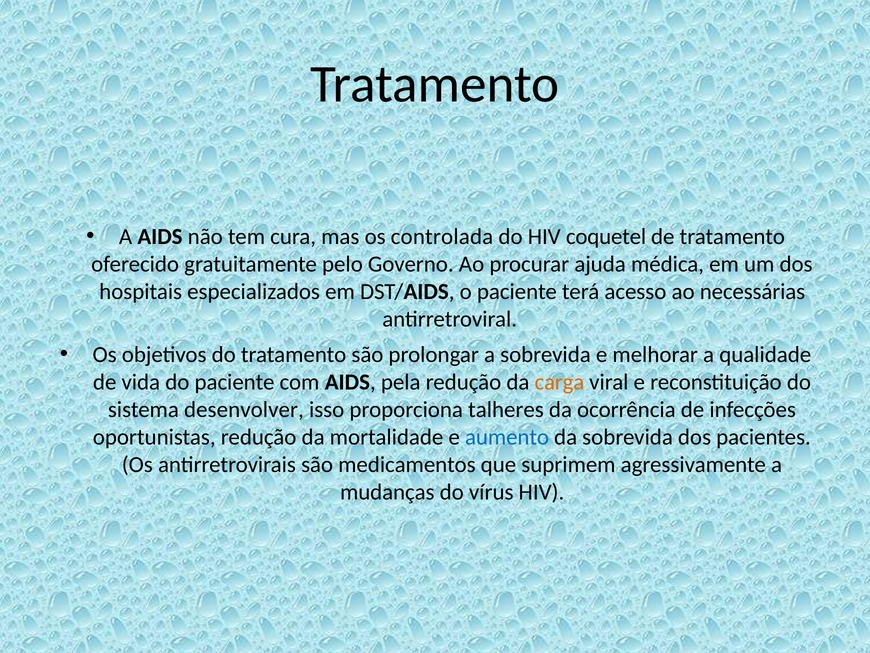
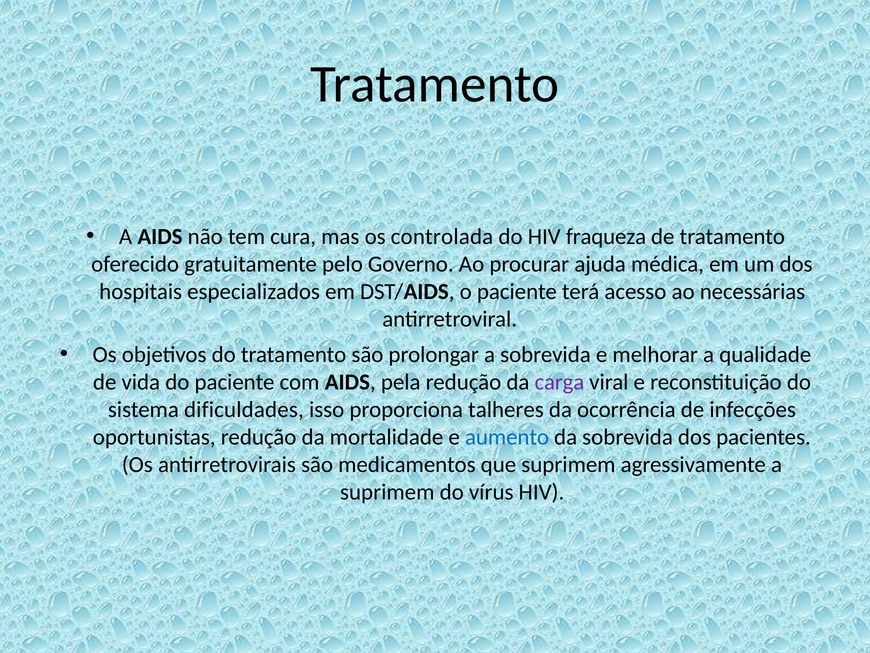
coquetel: coquetel -> fraqueza
carga colour: orange -> purple
desenvolver: desenvolver -> dificuldades
mudanças at (387, 492): mudanças -> suprimem
